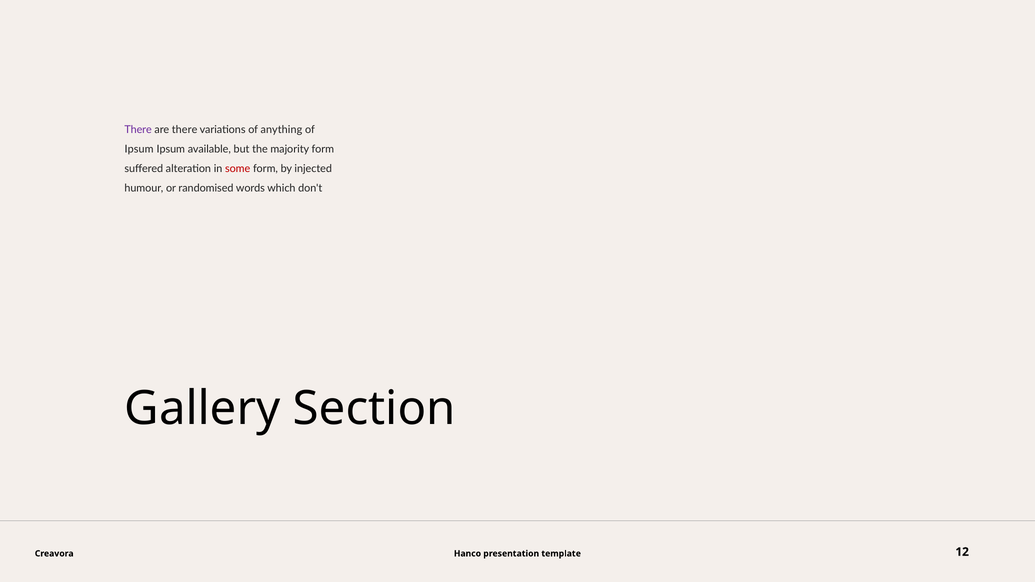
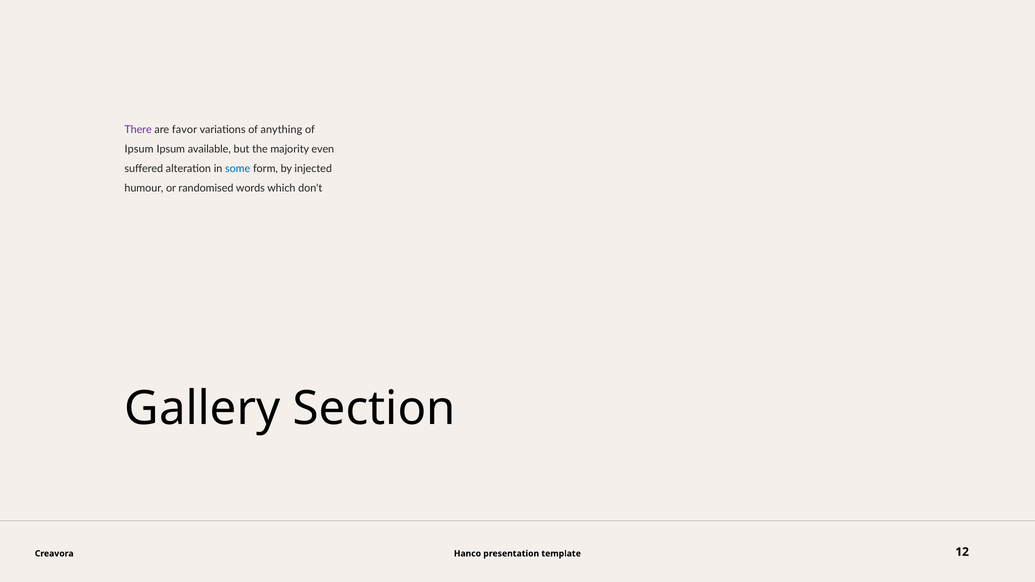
are there: there -> favor
majority form: form -> even
some colour: red -> blue
